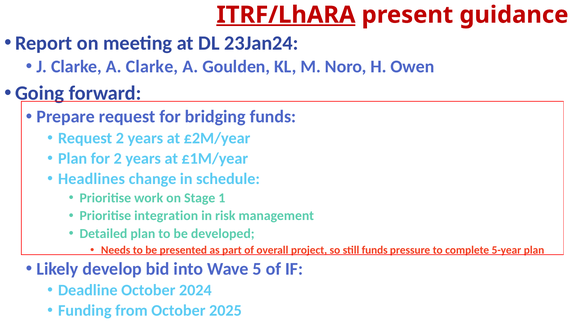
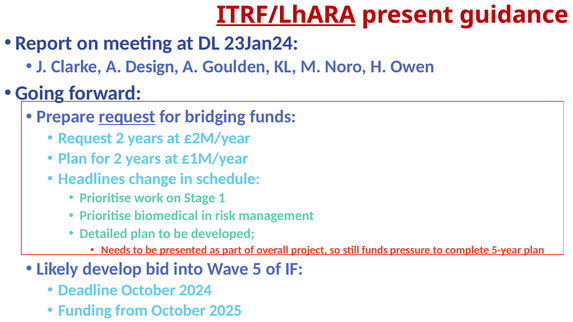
A Clarke: Clarke -> Design
request at (127, 117) underline: none -> present
integration: integration -> biomedical
